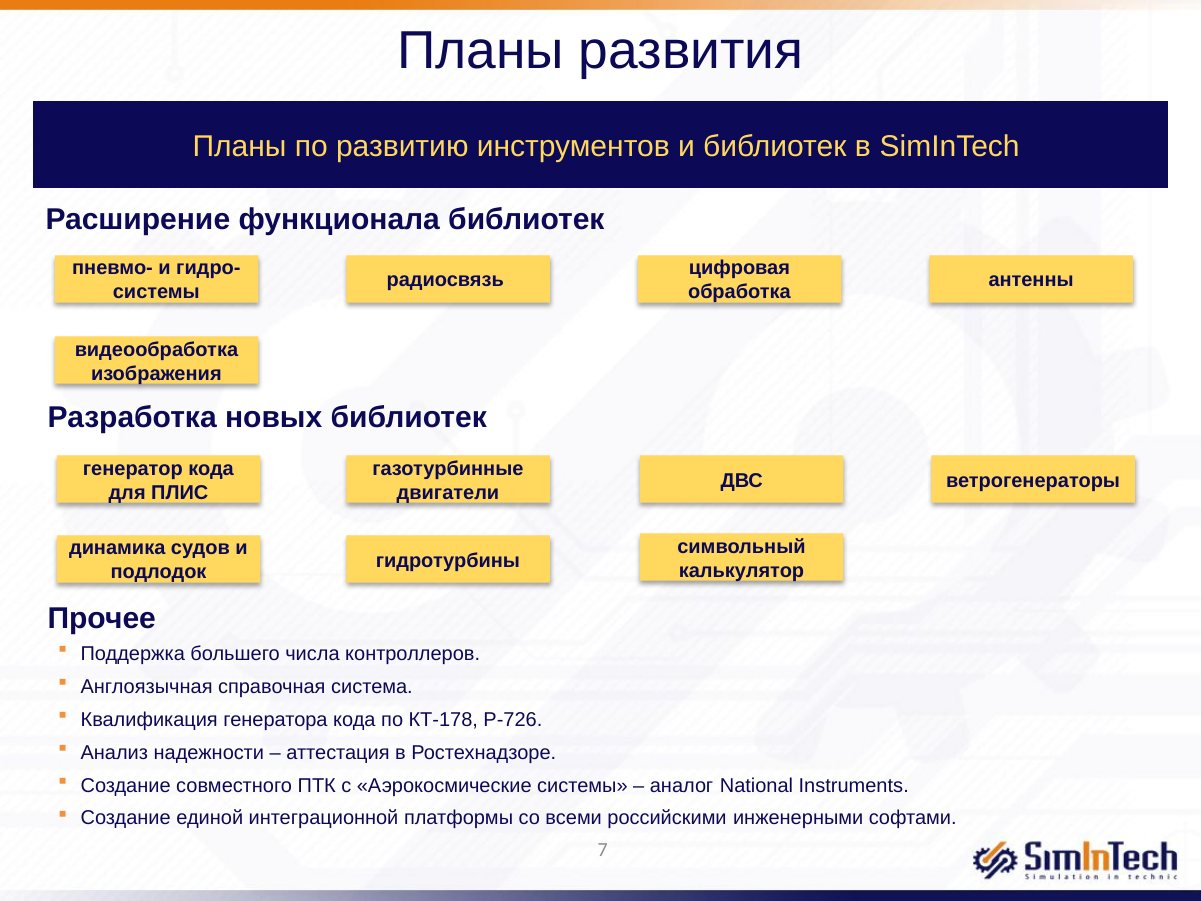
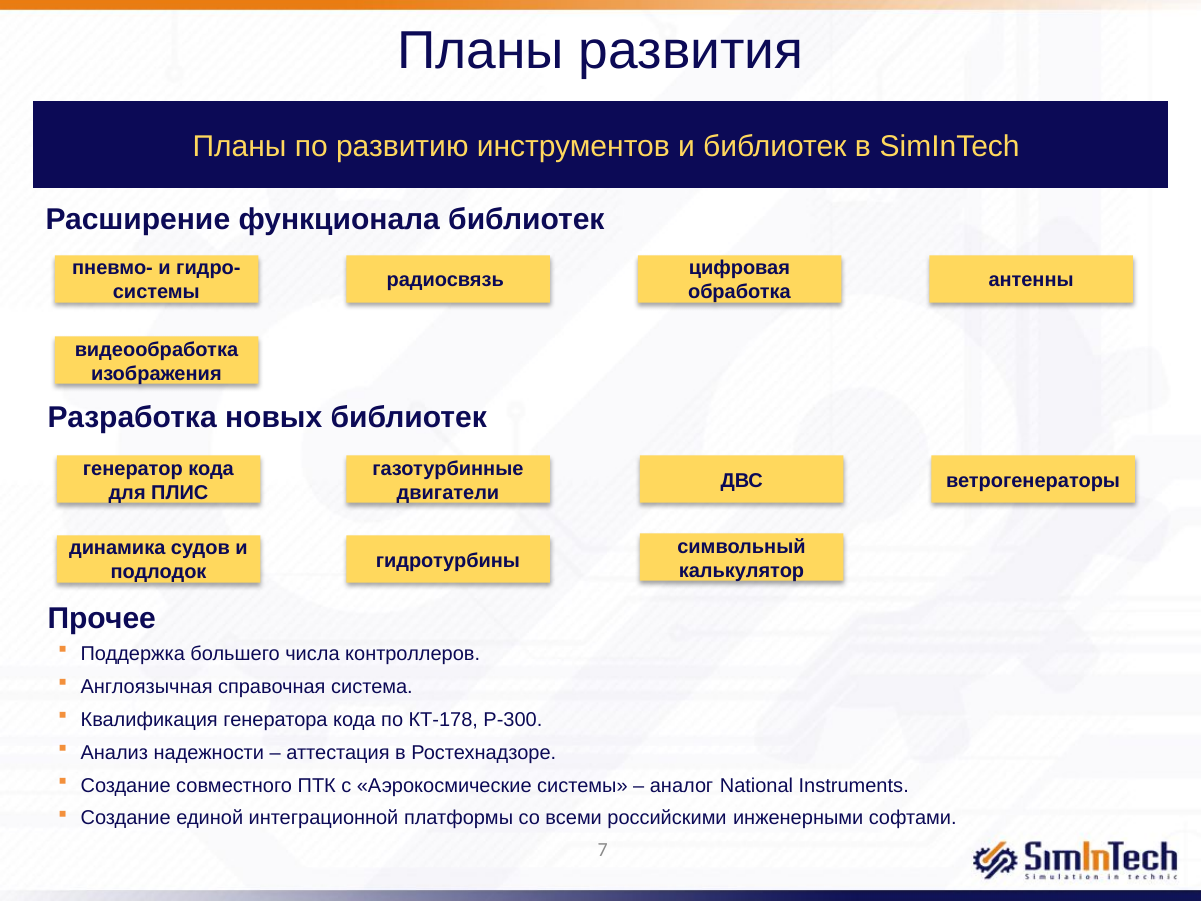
Р-726: Р-726 -> Р-300
